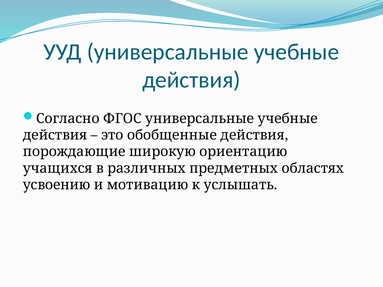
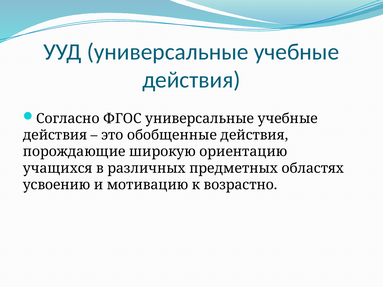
услышать: услышать -> возрастно
